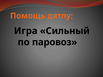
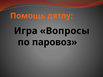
Сильный: Сильный -> Вопросы
